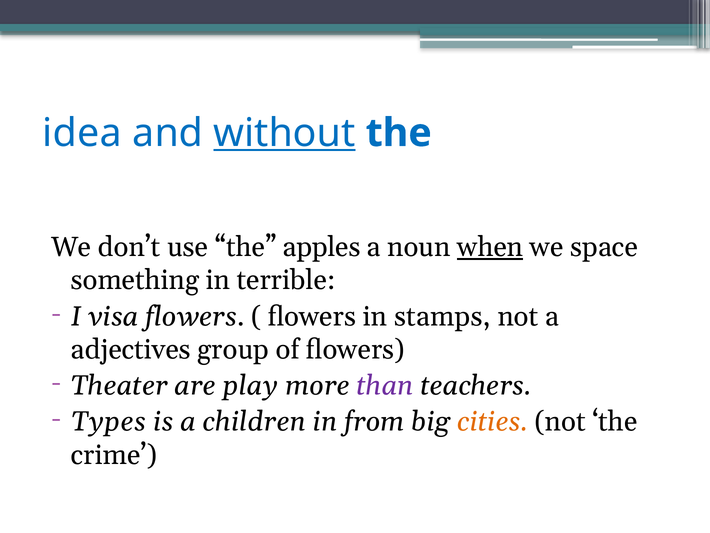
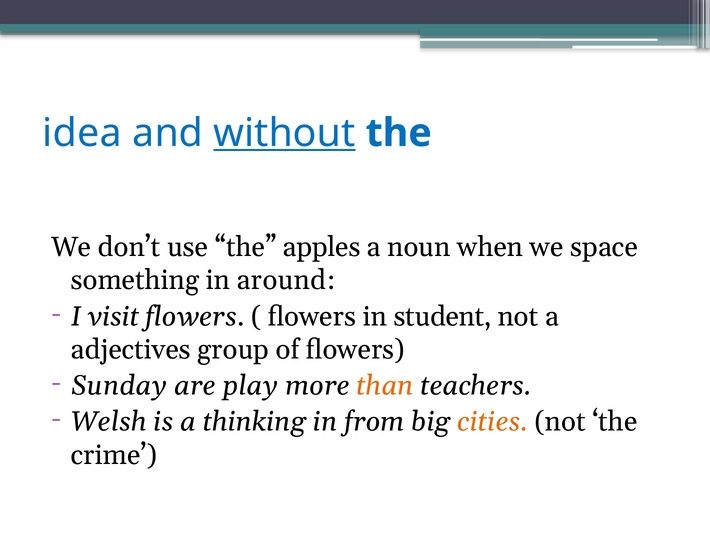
when underline: present -> none
terrible: terrible -> around
visa: visa -> visit
stamps: stamps -> student
Theater: Theater -> Sunday
than colour: purple -> orange
Types: Types -> Welsh
children: children -> thinking
